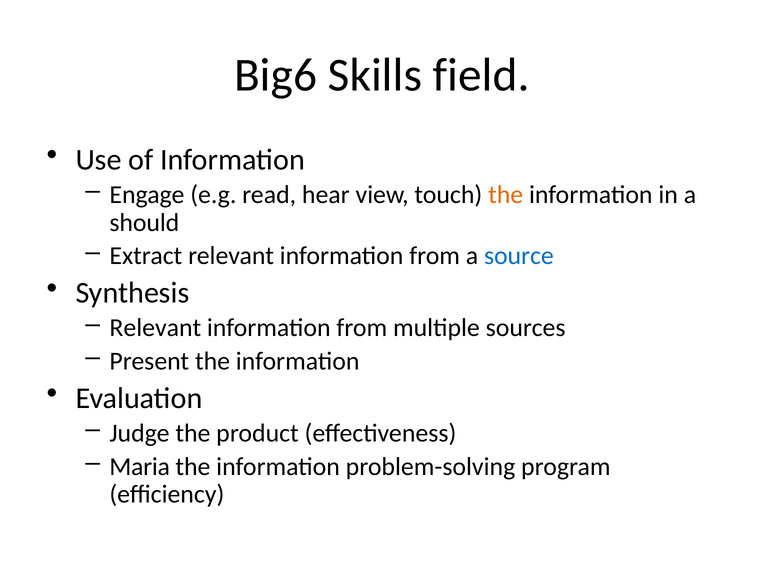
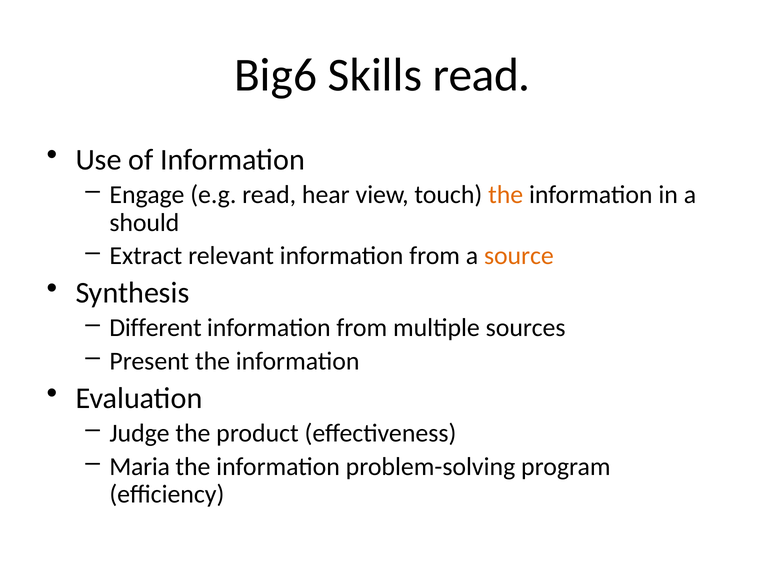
Skills field: field -> read
source colour: blue -> orange
Relevant at (155, 328): Relevant -> Different
